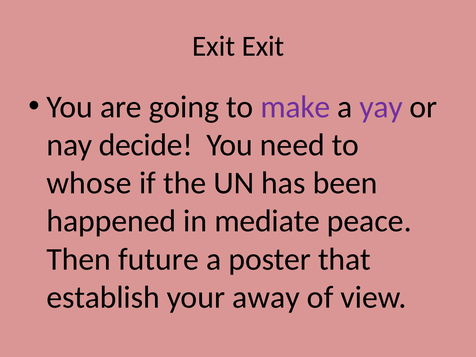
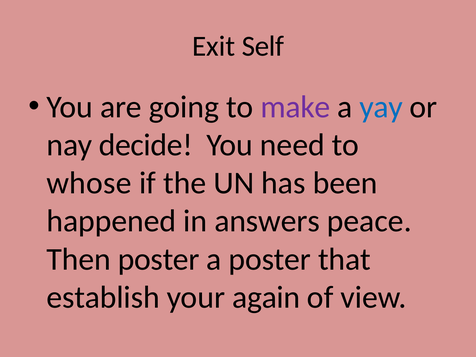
Exit Exit: Exit -> Self
yay colour: purple -> blue
mediate: mediate -> answers
Then future: future -> poster
away: away -> again
